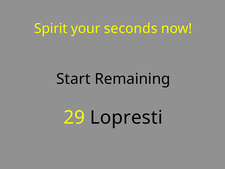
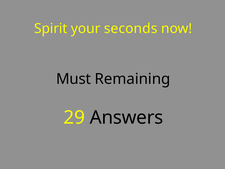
Start: Start -> Must
Lopresti: Lopresti -> Answers
